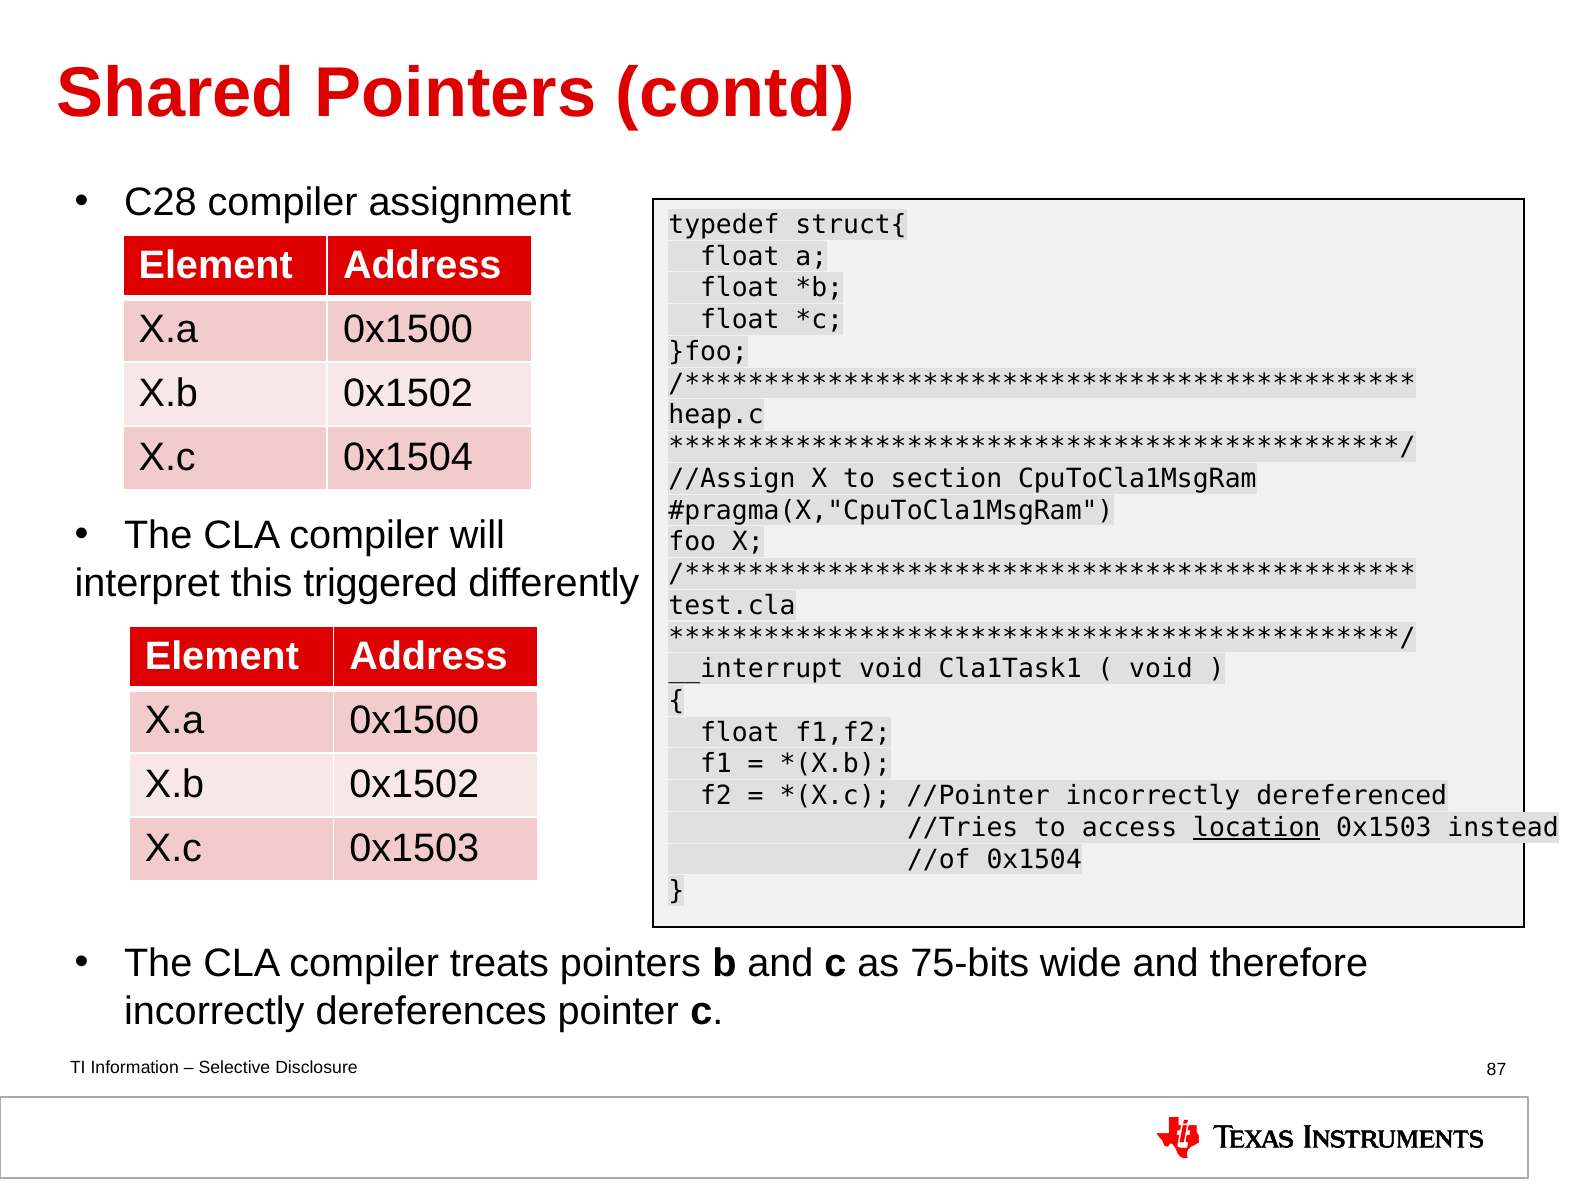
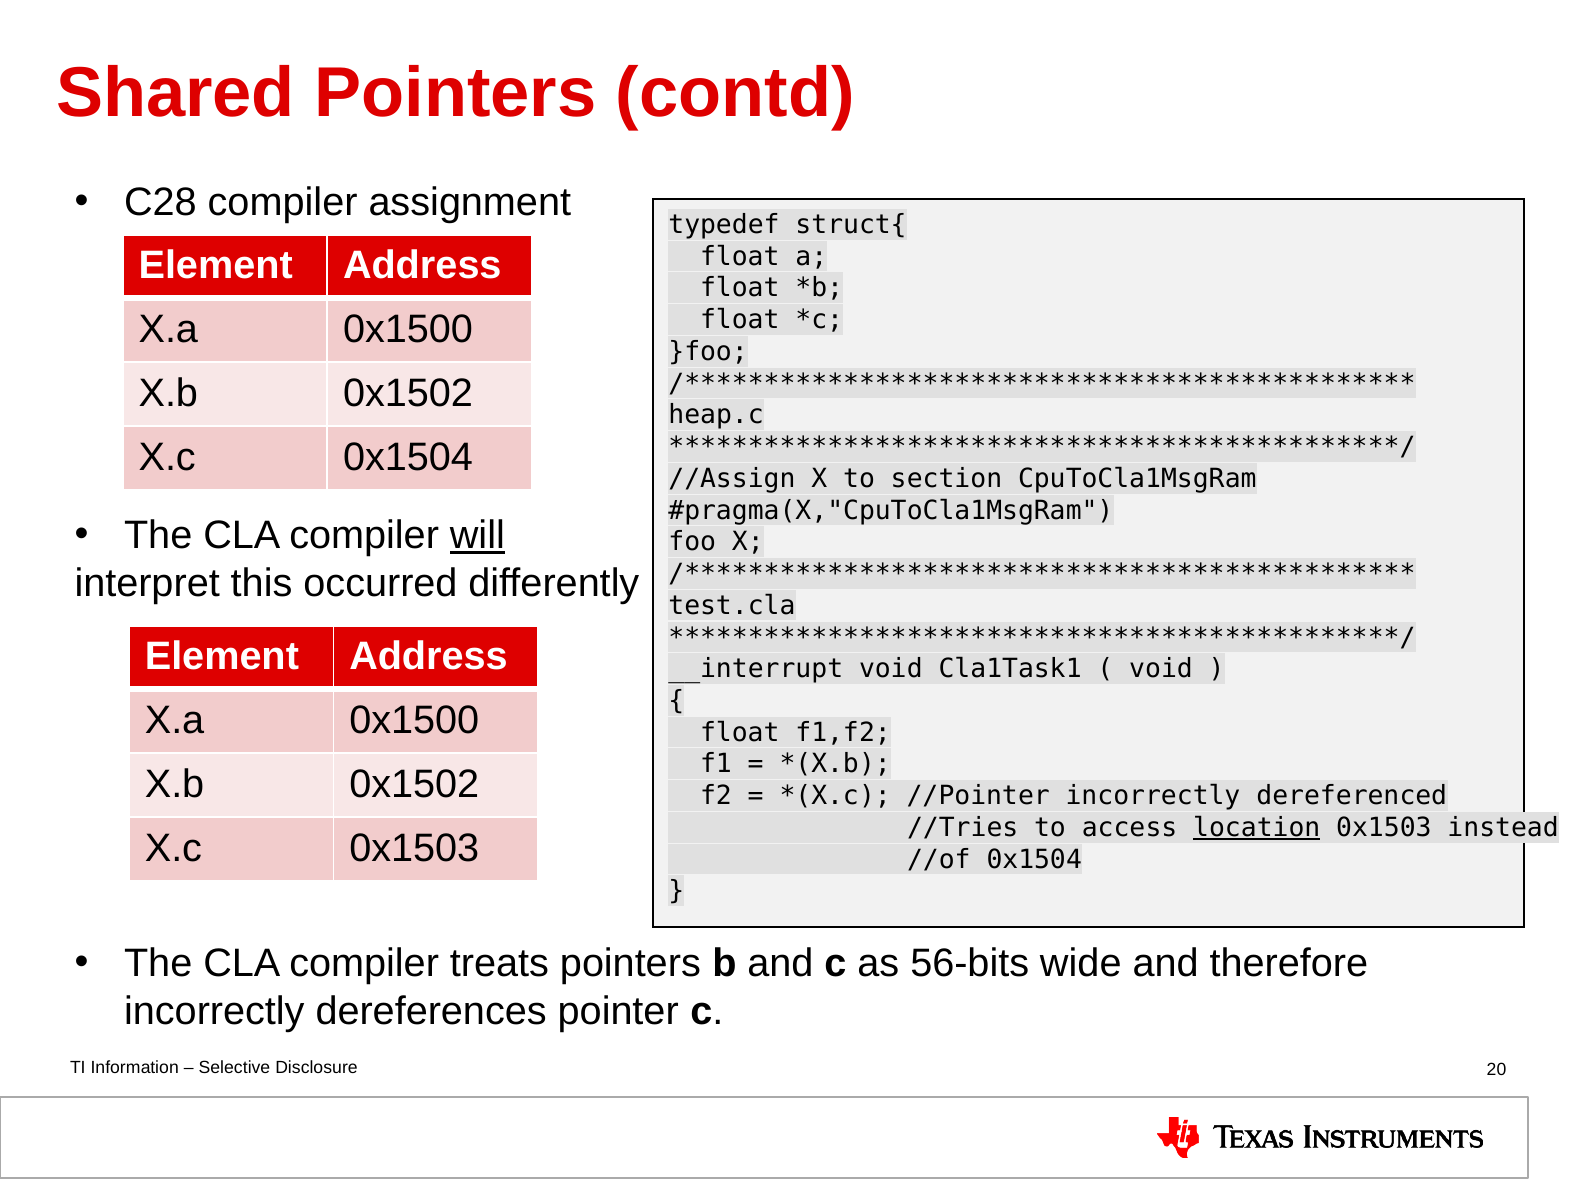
will underline: none -> present
triggered: triggered -> occurred
75-bits: 75-bits -> 56-bits
87: 87 -> 20
